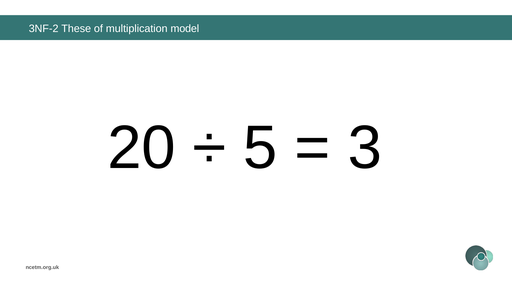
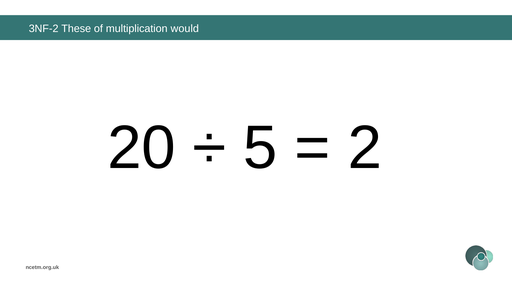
model: model -> would
3: 3 -> 2
